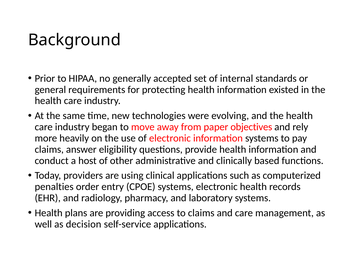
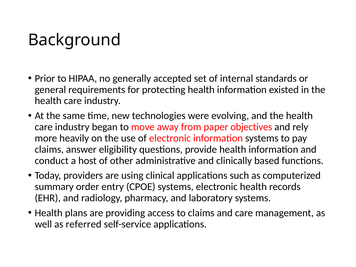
penalties: penalties -> summary
decision: decision -> referred
